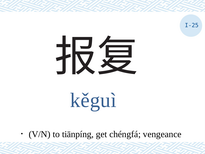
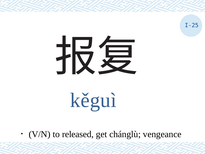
tiānpíng: tiānpíng -> released
chéngfá: chéngfá -> chánglù
